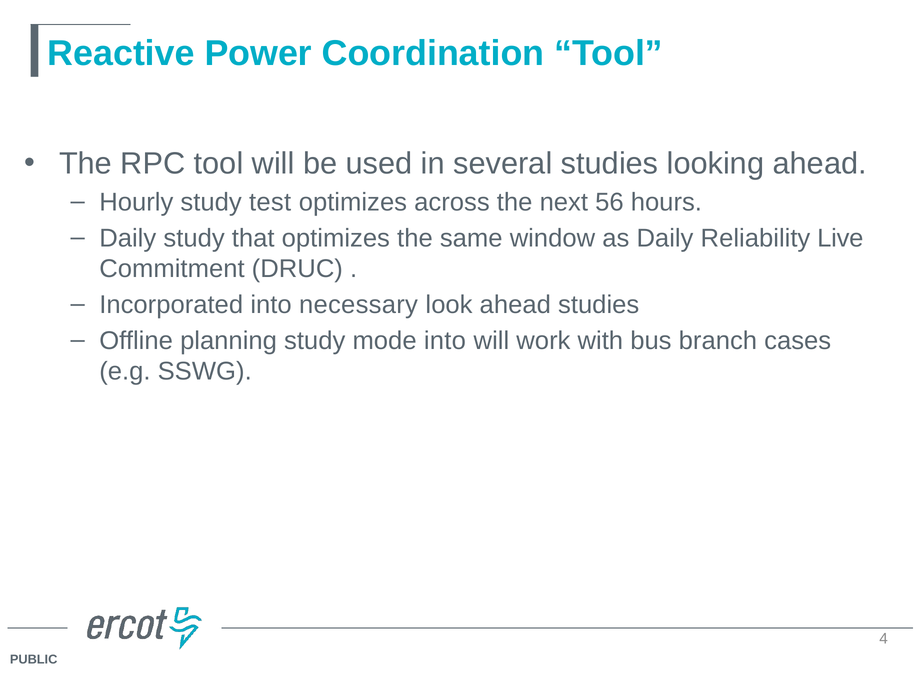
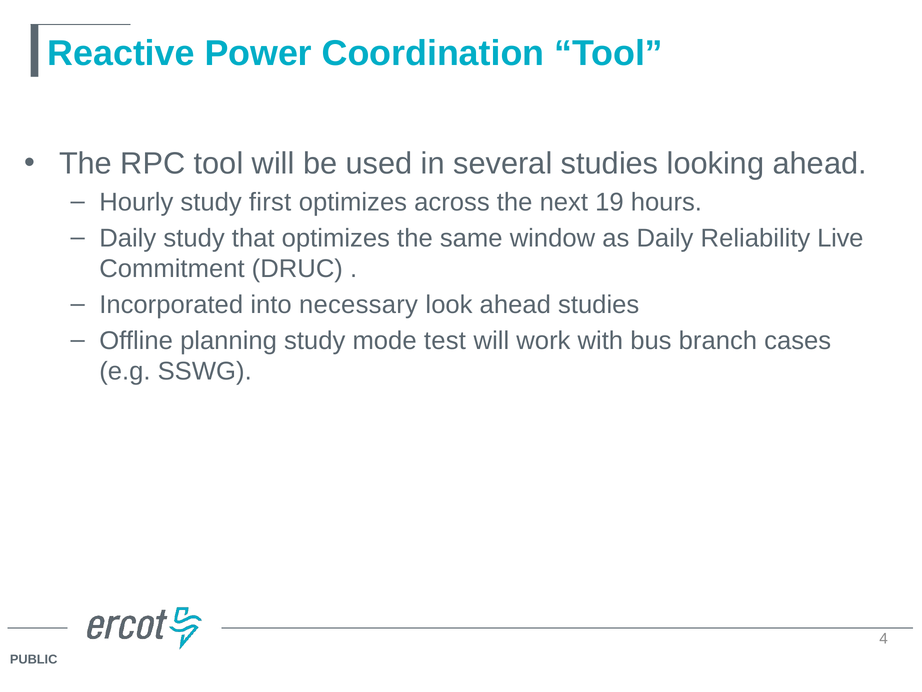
test: test -> first
56: 56 -> 19
mode into: into -> test
